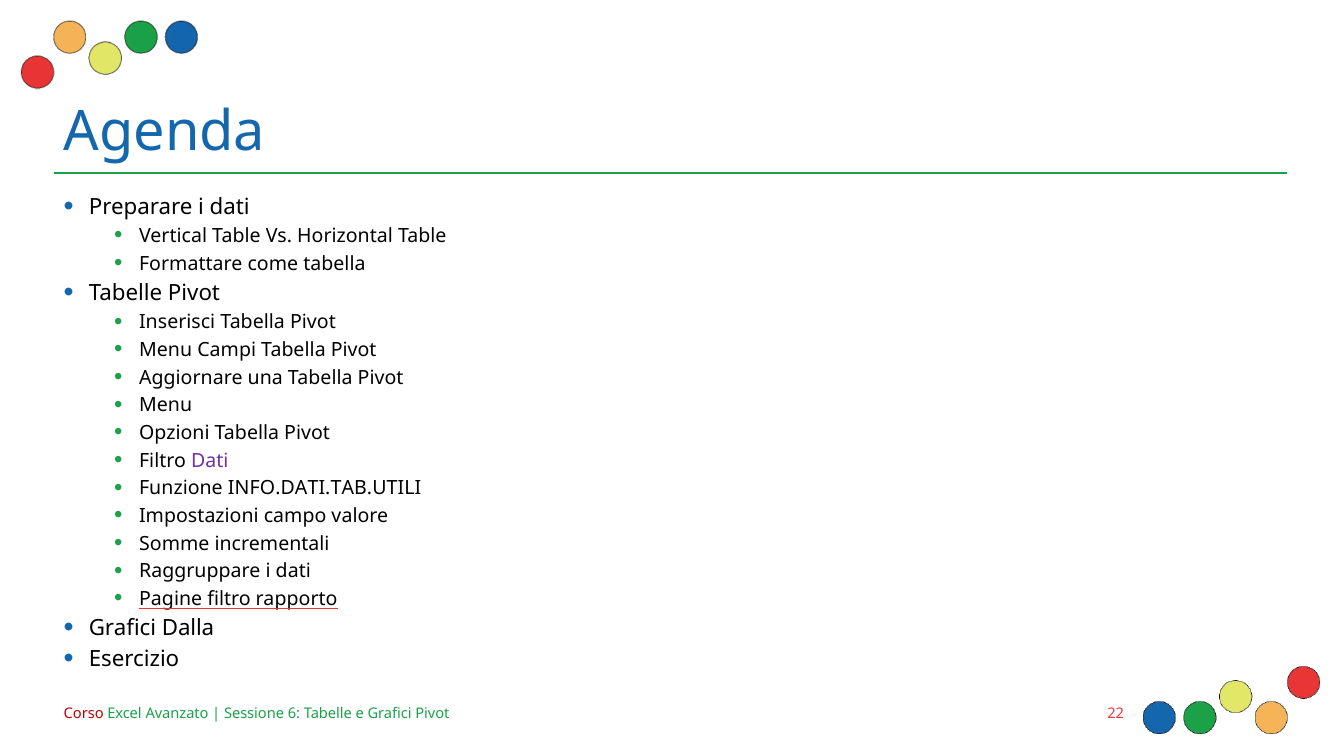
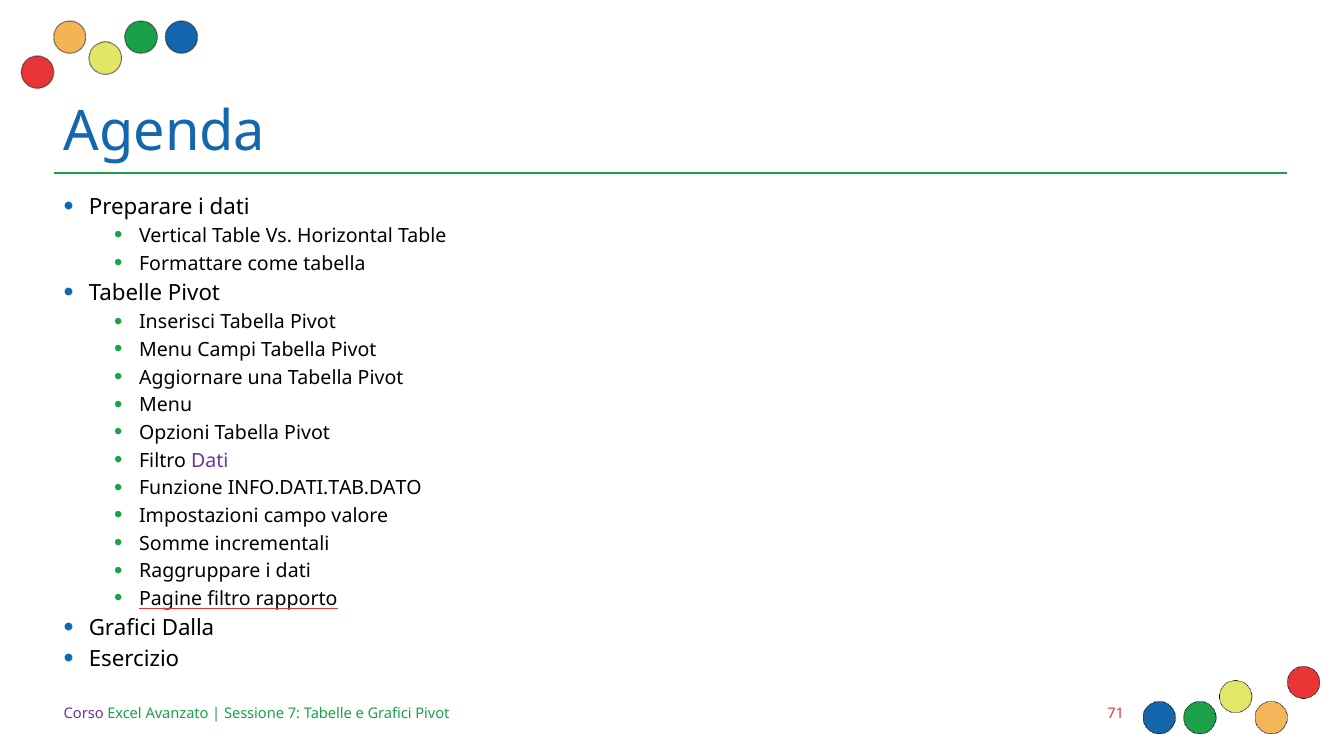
INFO.DATI.TAB.UTILI: INFO.DATI.TAB.UTILI -> INFO.DATI.TAB.DATO
Corso colour: red -> purple
6: 6 -> 7
22: 22 -> 71
